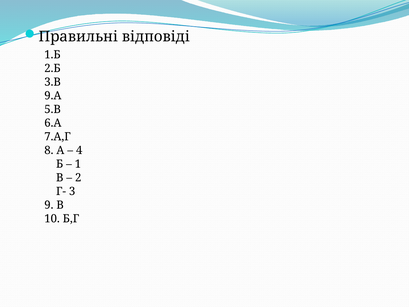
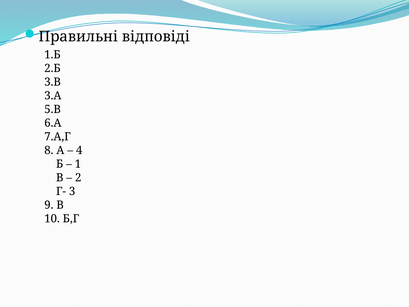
9.А: 9.А -> 3.А
